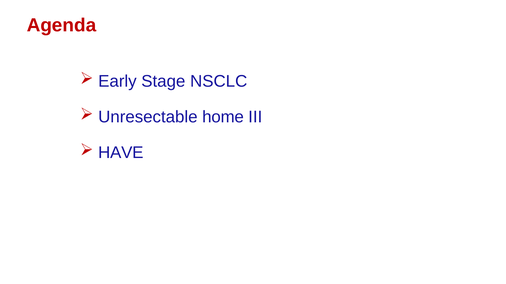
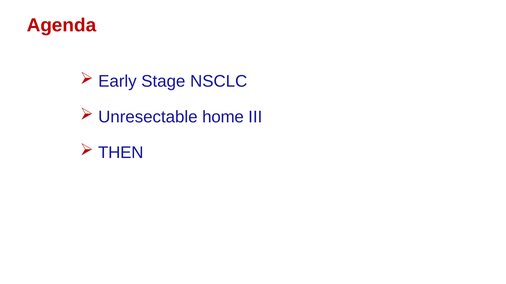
HAVE: HAVE -> THEN
